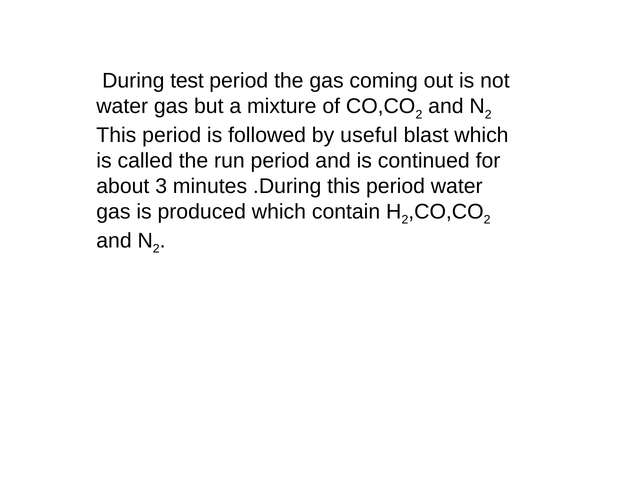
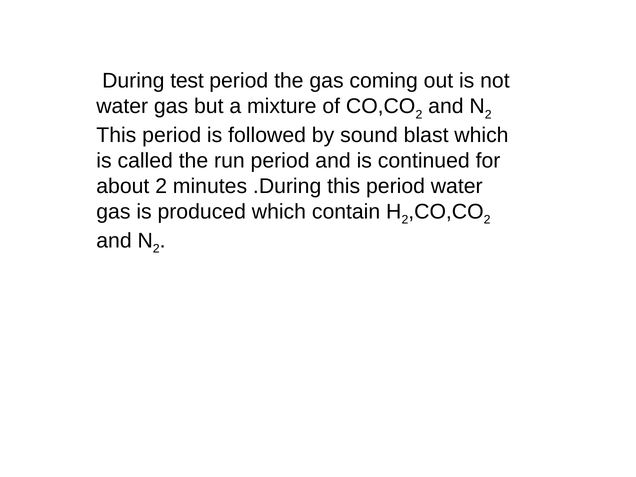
useful: useful -> sound
about 3: 3 -> 2
